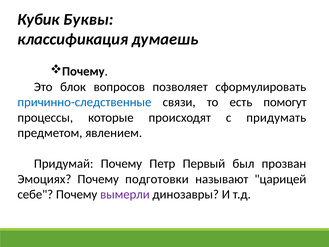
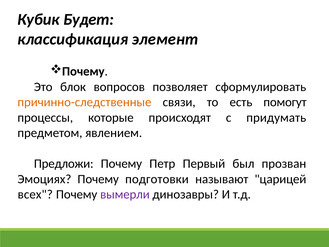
Буквы: Буквы -> Будет
думаешь: думаешь -> элемент
причинно-следственные colour: blue -> orange
Придумай: Придумай -> Предложи
себе: себе -> всех
